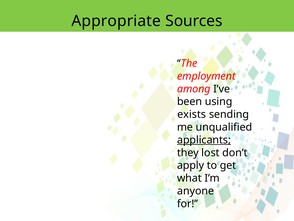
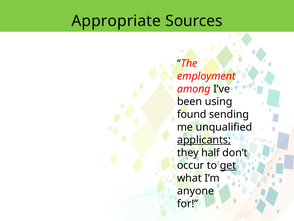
exists: exists -> found
lost: lost -> half
apply: apply -> occur
get underline: none -> present
